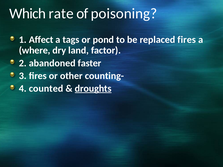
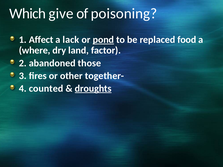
rate: rate -> give
tags: tags -> lack
pond underline: none -> present
replaced fires: fires -> food
faster: faster -> those
counting-: counting- -> together-
